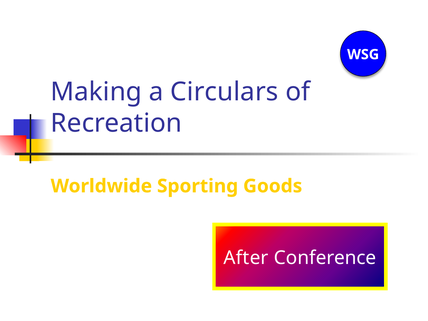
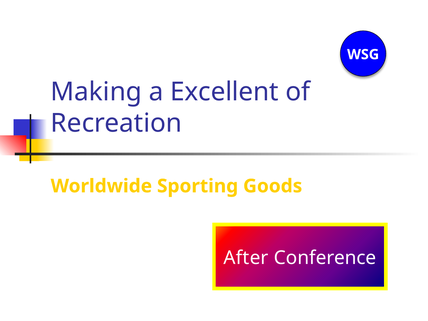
Circulars: Circulars -> Excellent
